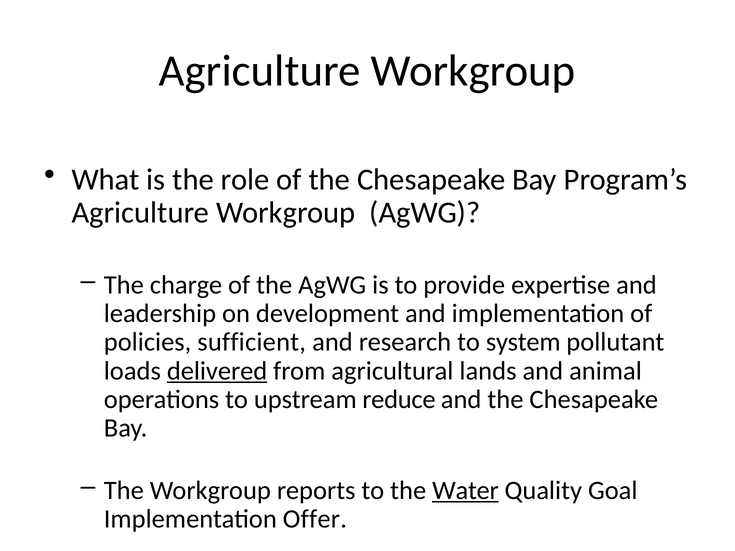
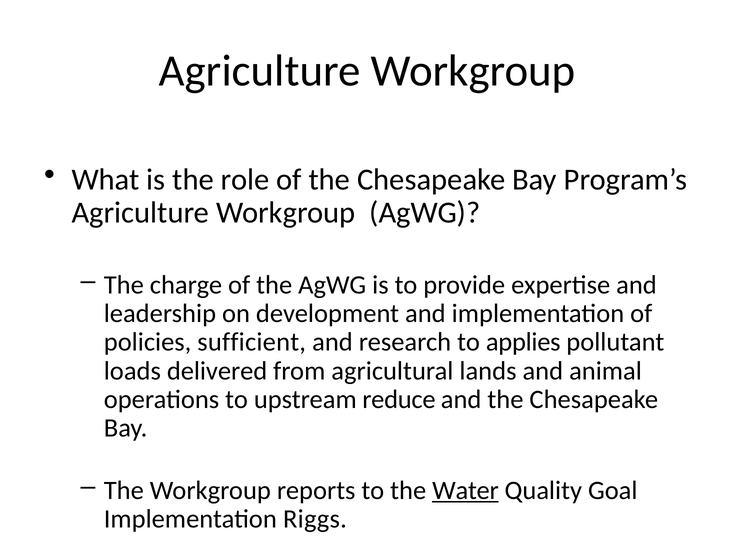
system: system -> applies
delivered underline: present -> none
Offer: Offer -> Riggs
